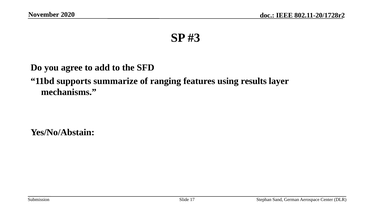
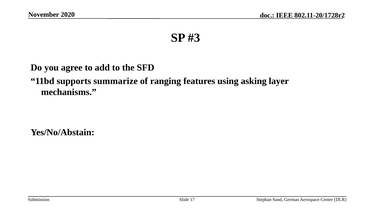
results: results -> asking
